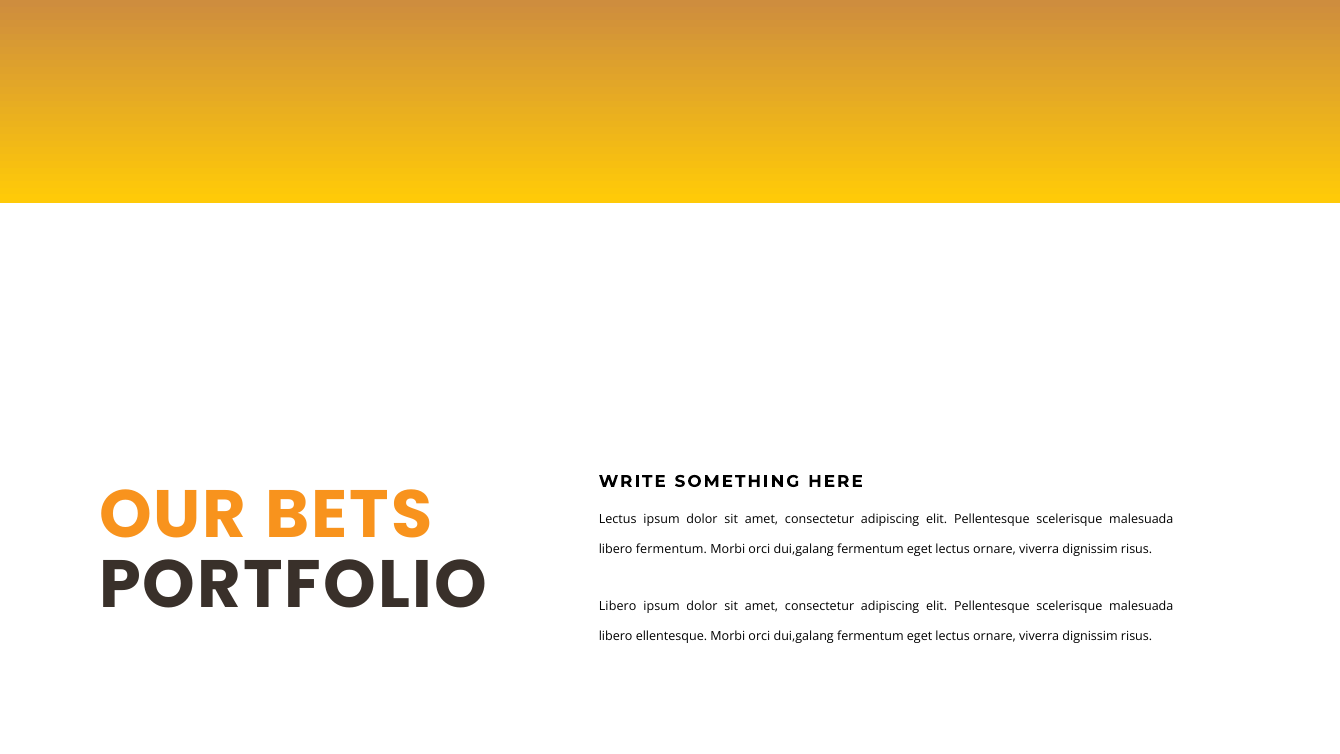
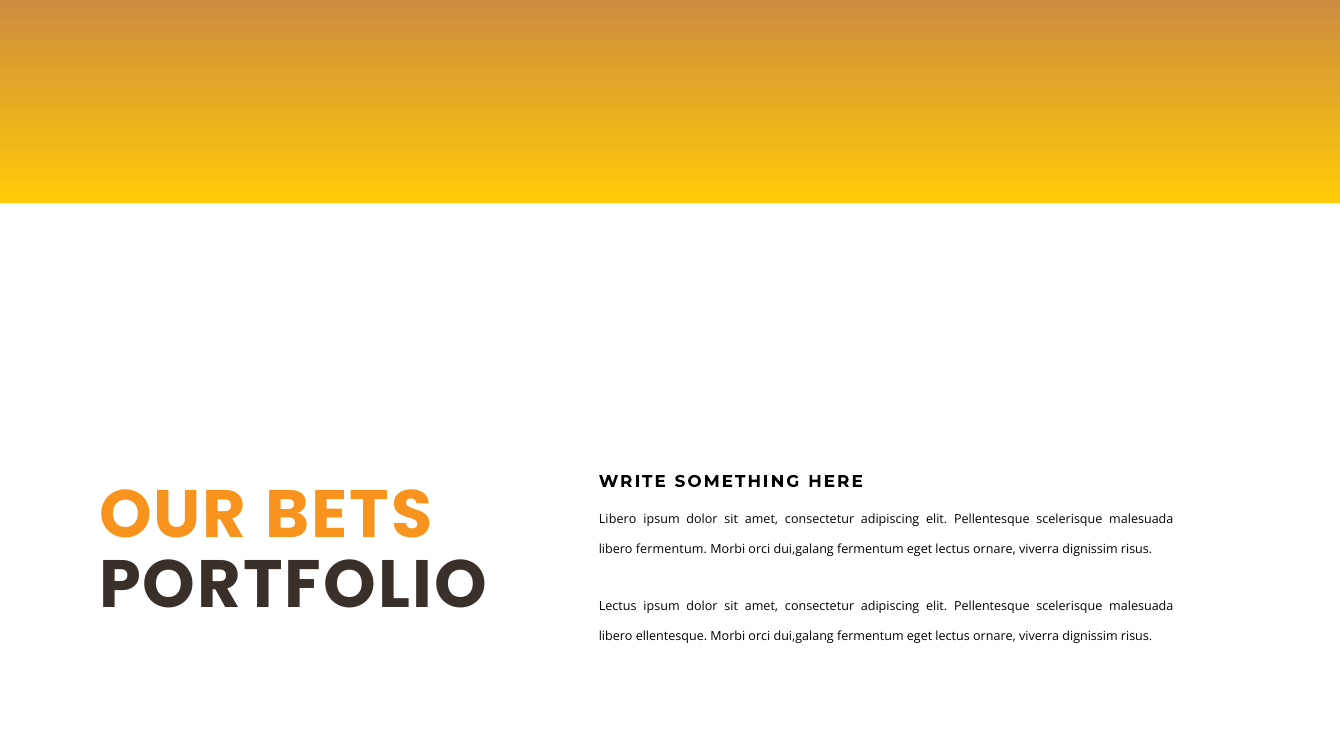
Lectus at (618, 519): Lectus -> Libero
Libero at (618, 606): Libero -> Lectus
